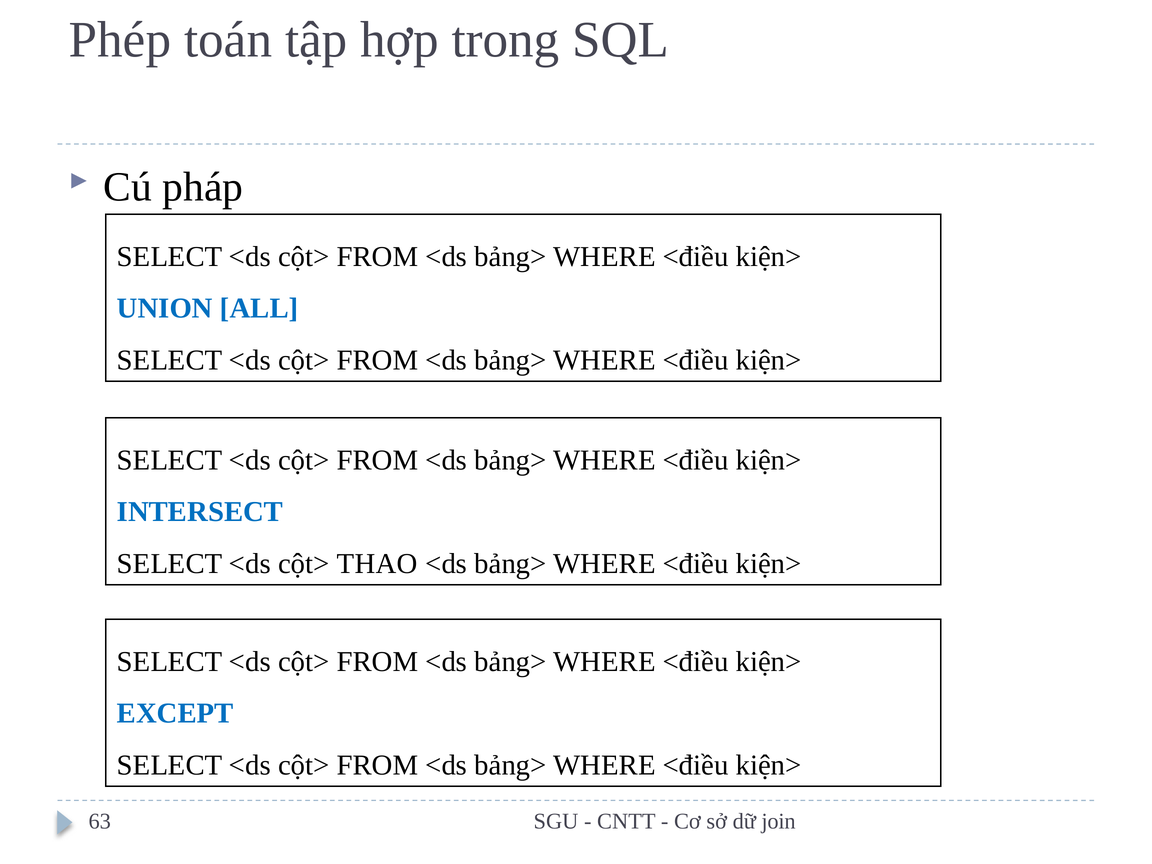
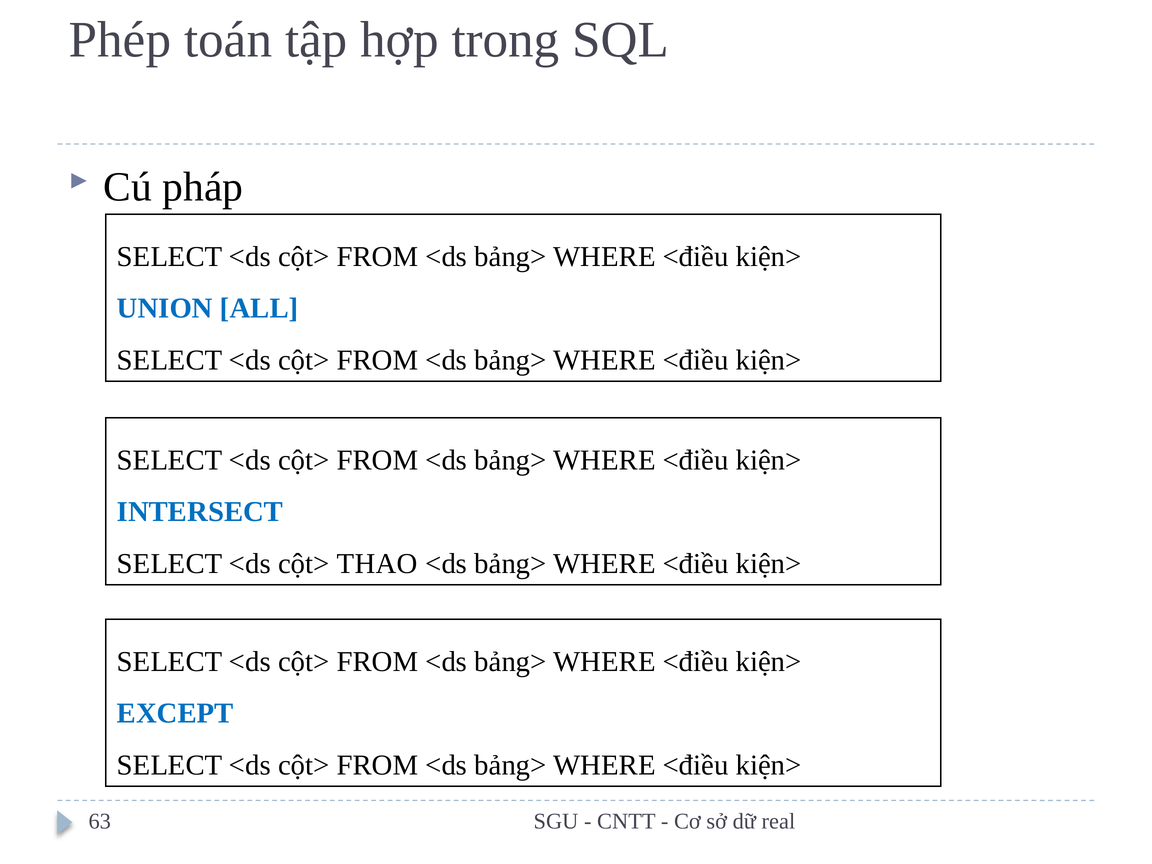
join: join -> real
